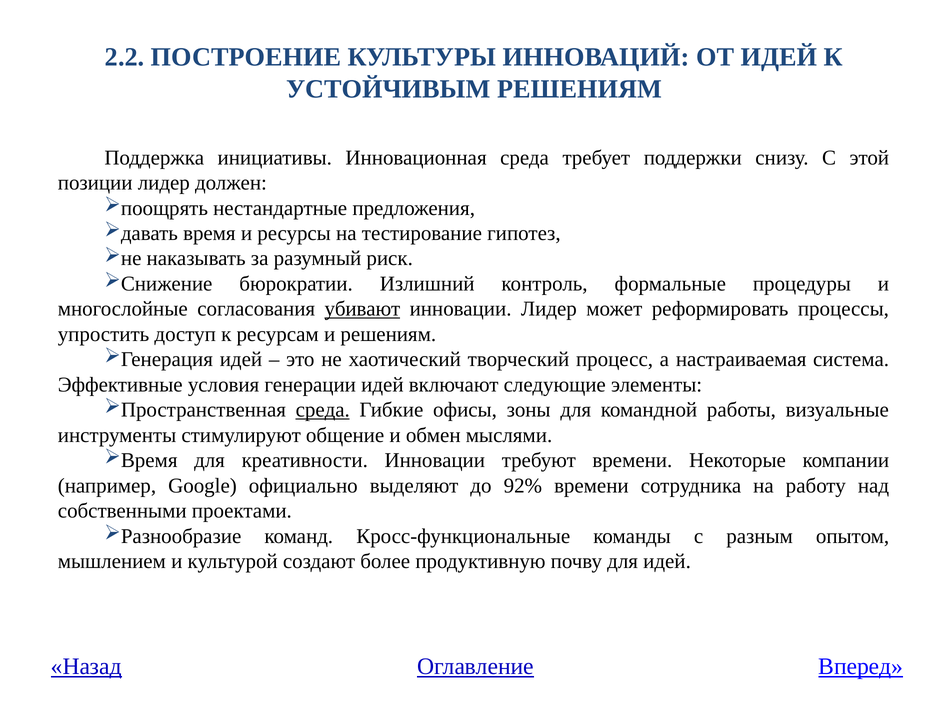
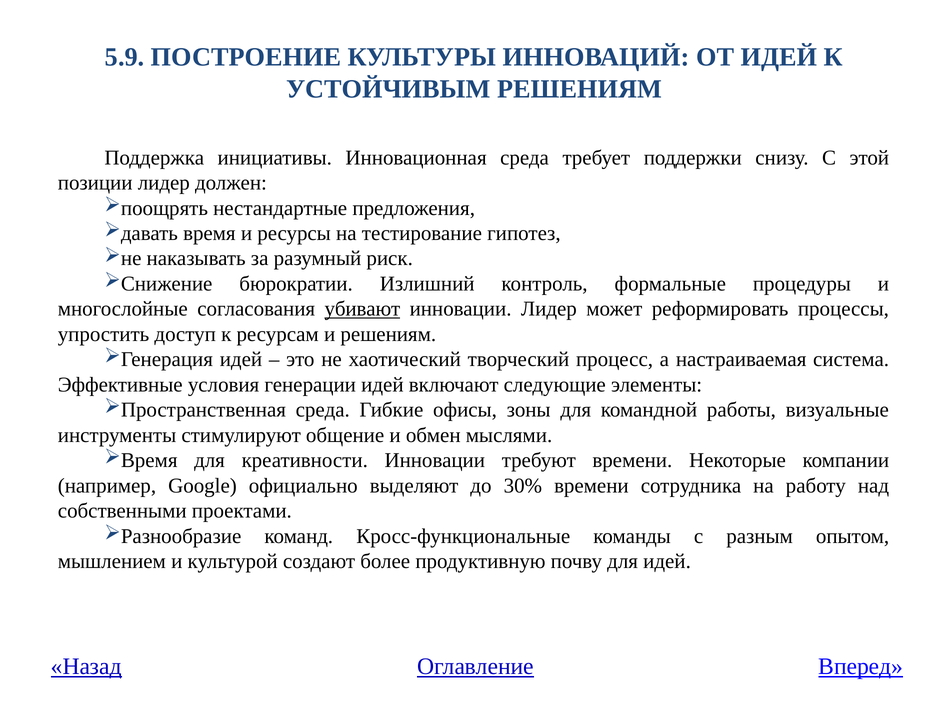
2.2: 2.2 -> 5.9
среда at (323, 410) underline: present -> none
92%: 92% -> 30%
